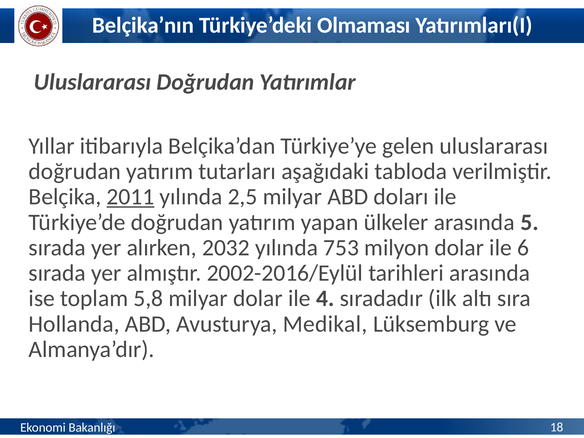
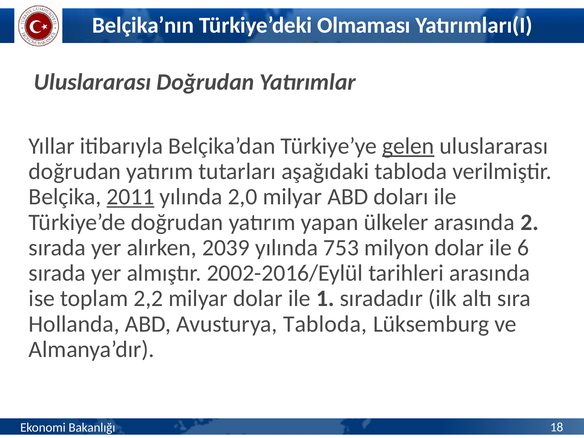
gelen underline: none -> present
2,5: 2,5 -> 2,0
5: 5 -> 2
2032: 2032 -> 2039
5,8: 5,8 -> 2,2
4: 4 -> 1
Avusturya Medikal: Medikal -> Tabloda
